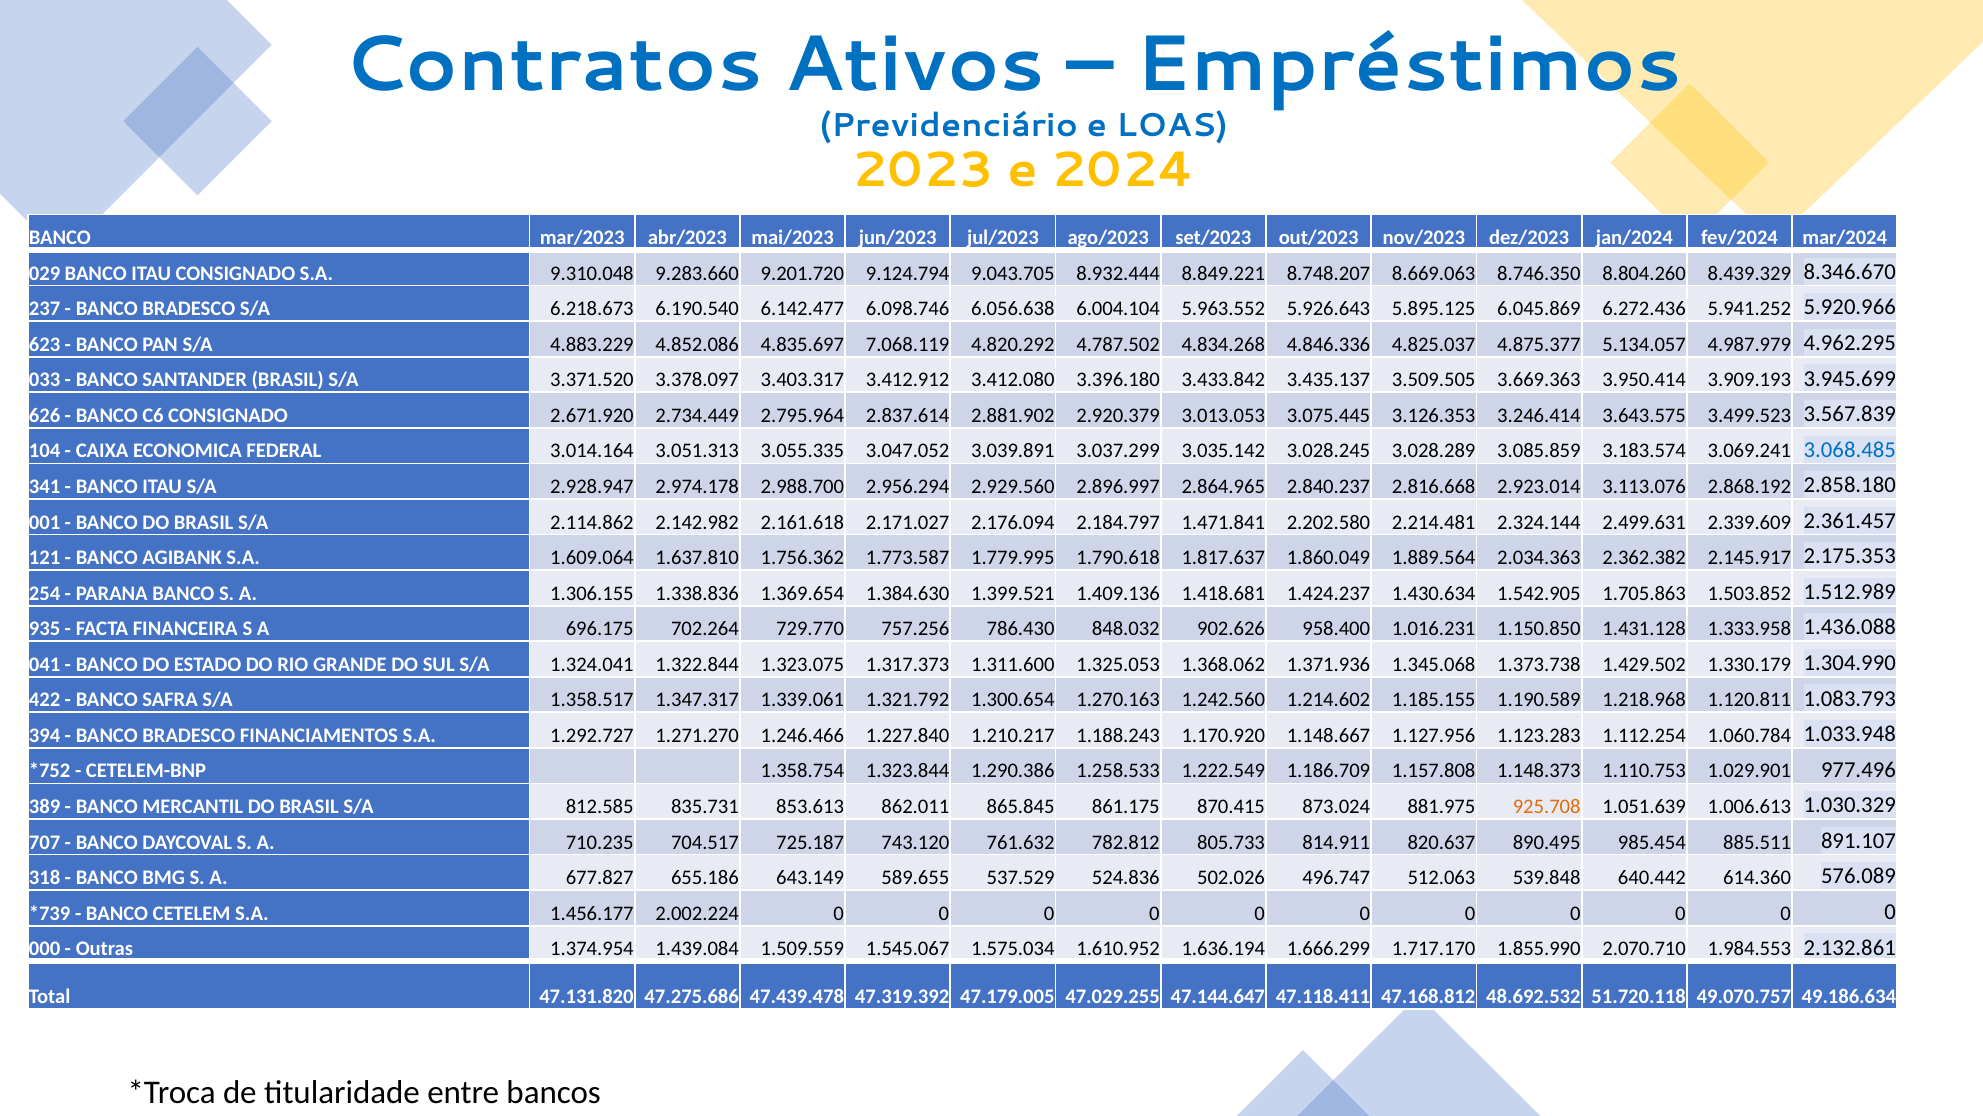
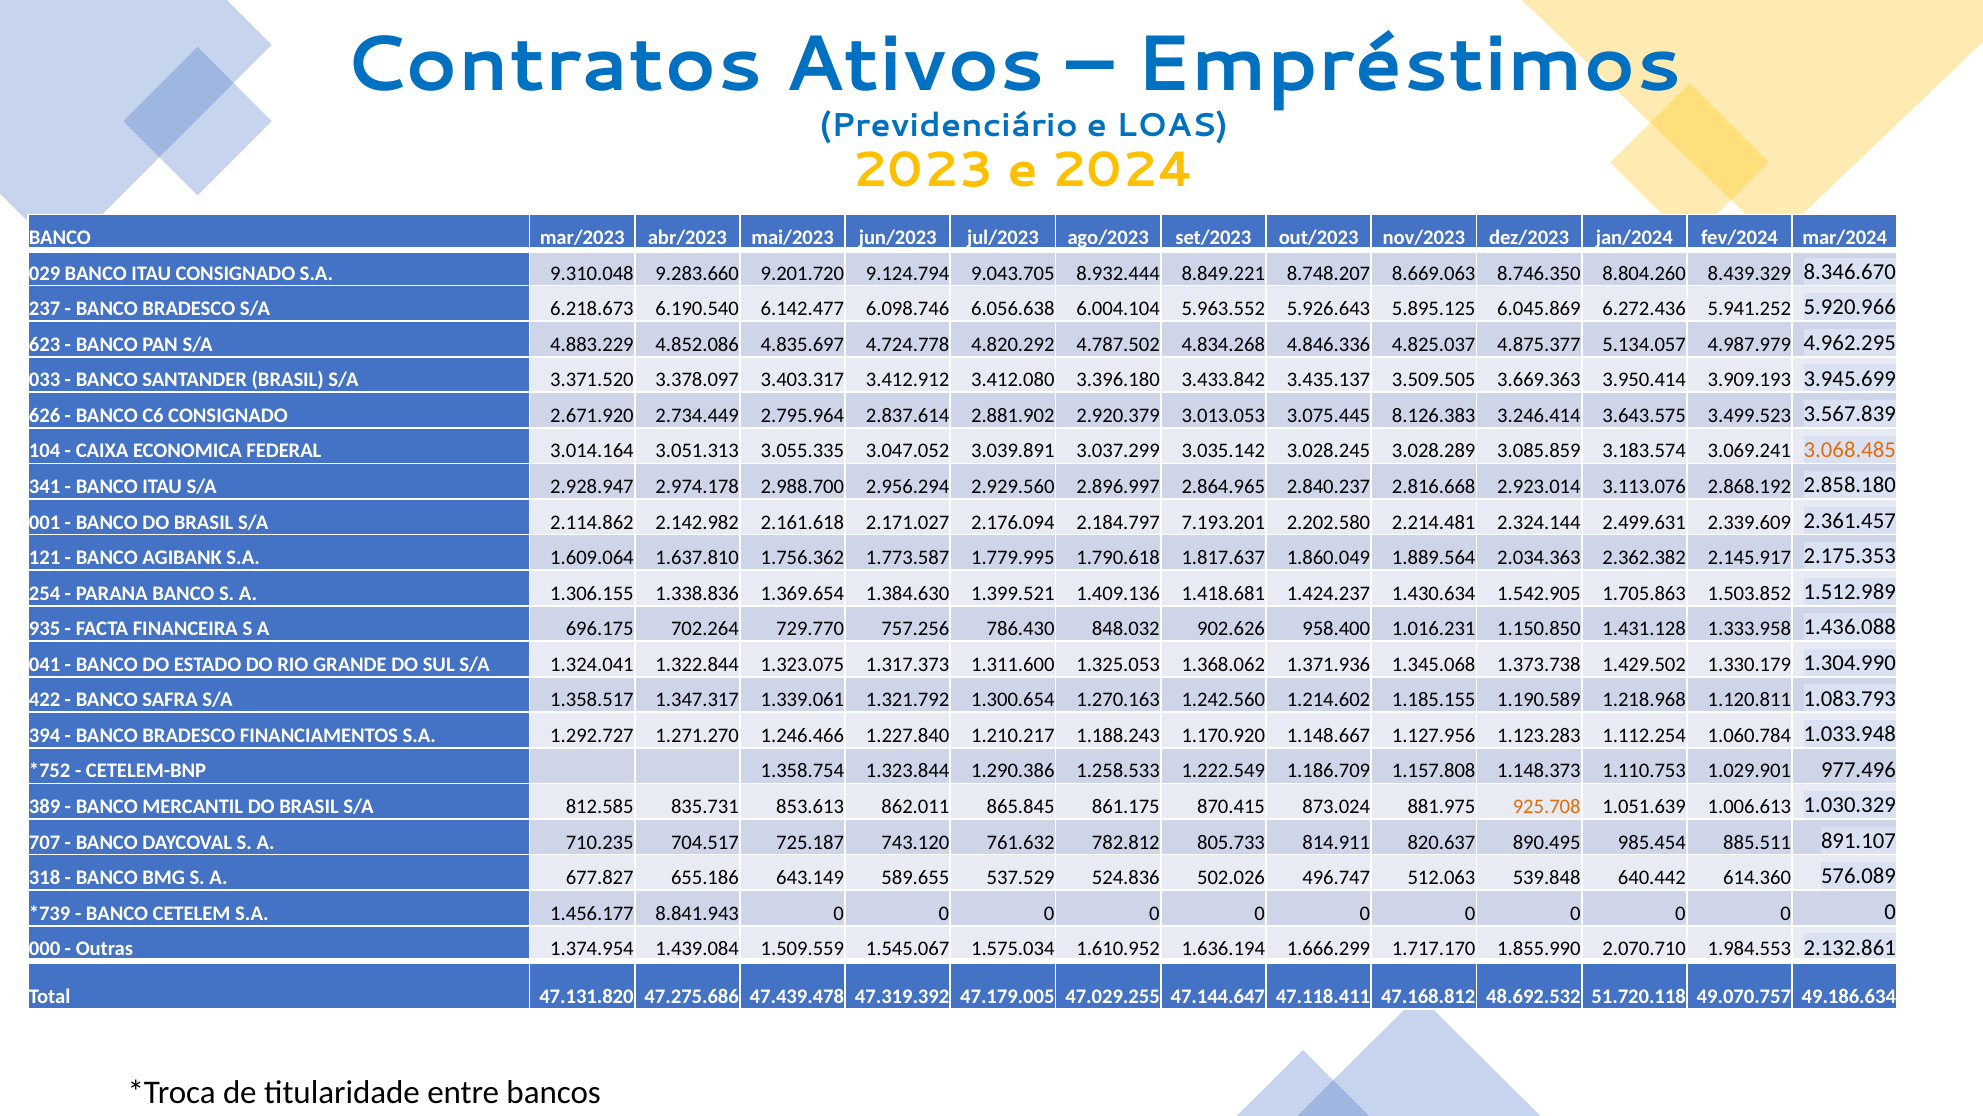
7.068.119: 7.068.119 -> 4.724.778
3.126.353: 3.126.353 -> 8.126.383
3.068.485 colour: blue -> orange
1.471.841: 1.471.841 -> 7.193.201
2.002.224: 2.002.224 -> 8.841.943
